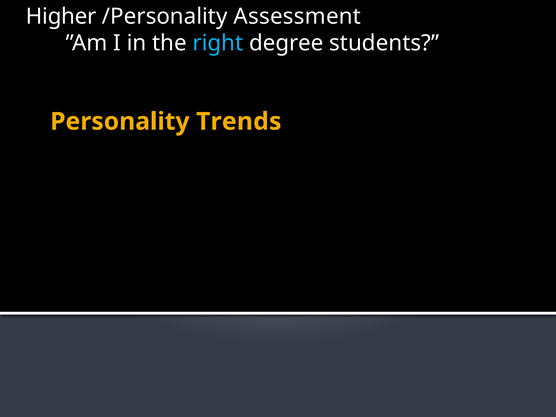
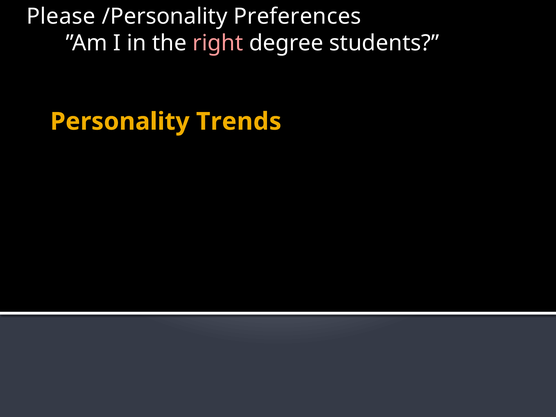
Higher: Higher -> Please
Assessment: Assessment -> Preferences
right colour: light blue -> pink
